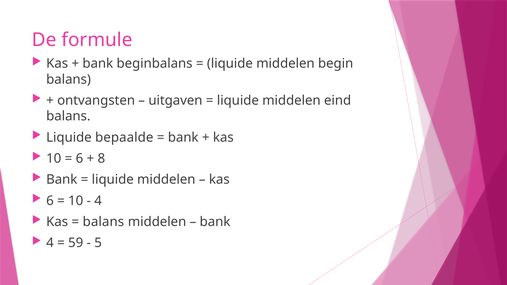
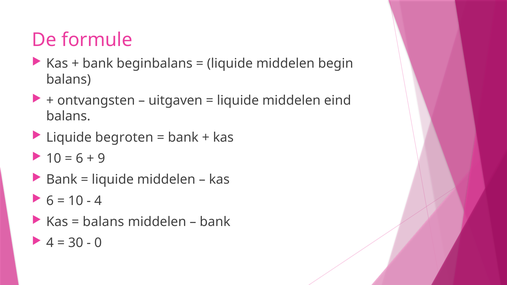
bepaalde: bepaalde -> begroten
8: 8 -> 9
59: 59 -> 30
5: 5 -> 0
